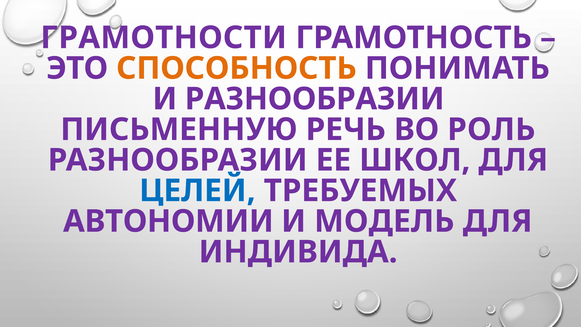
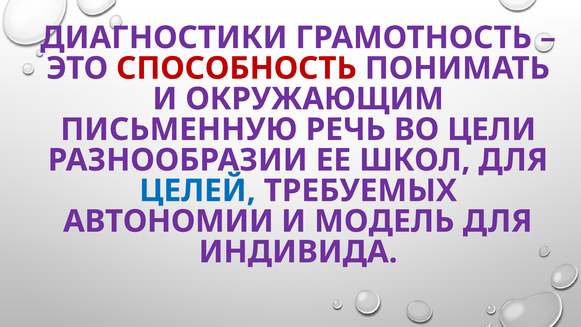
ГРАМОТНОСТИ: ГРАМОТНОСТИ -> ДИАГНОСТИКИ
СПОСОБНОСТЬ colour: orange -> red
И РАЗНООБРАЗИИ: РАЗНООБРАЗИИ -> ОКРУЖАЮЩИМ
РОЛЬ: РОЛЬ -> ЦЕЛИ
